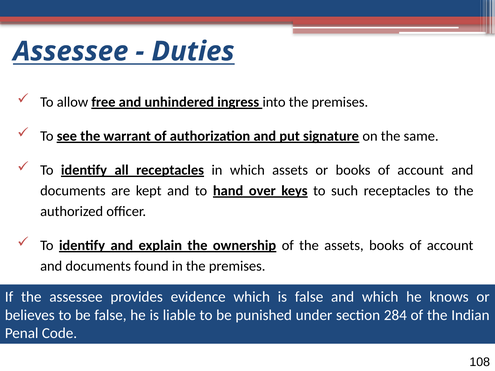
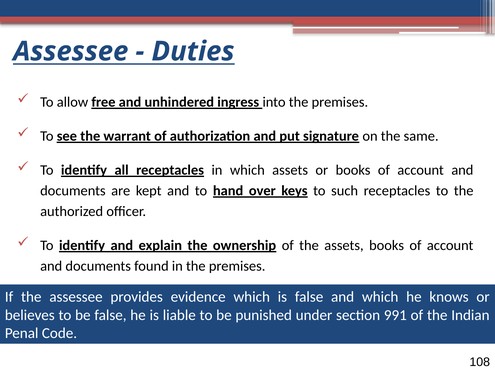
284: 284 -> 991
